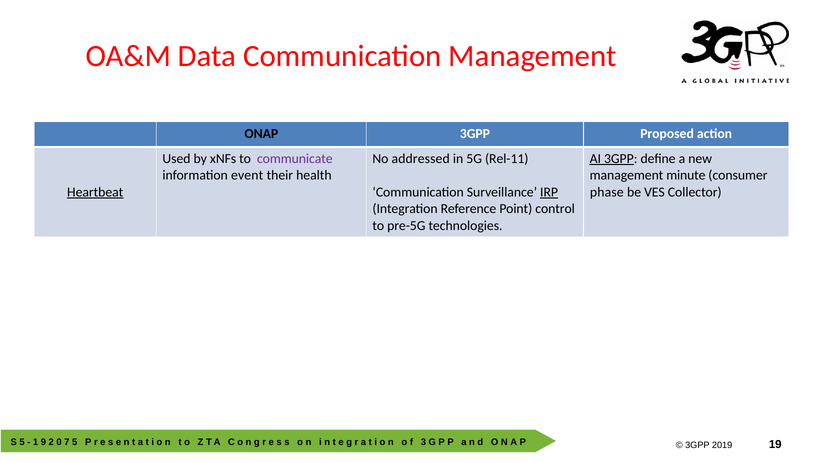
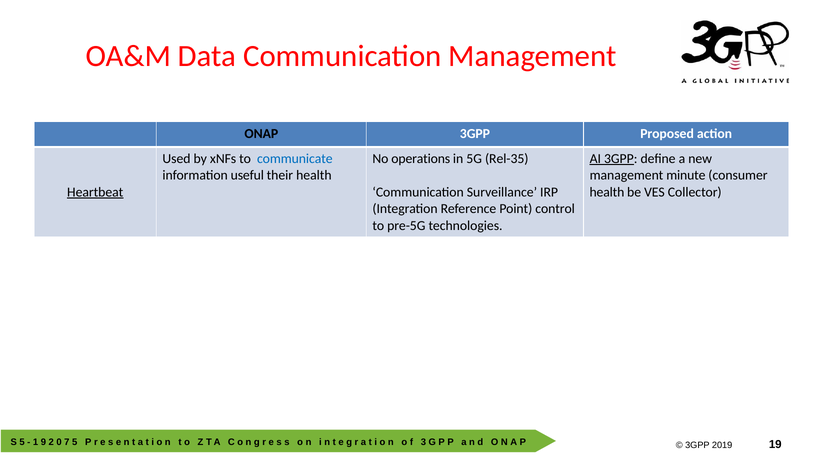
communicate colour: purple -> blue
addressed: addressed -> operations
Rel-11: Rel-11 -> Rel-35
event: event -> useful
IRP underline: present -> none
phase at (607, 192): phase -> health
